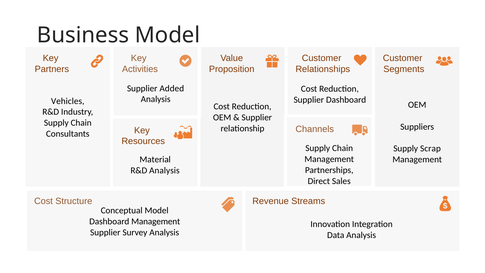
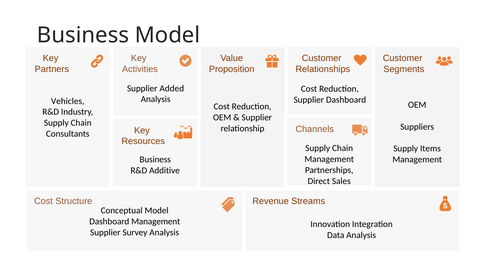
Scrap: Scrap -> Items
Material at (155, 160): Material -> Business
R&D Analysis: Analysis -> Additive
